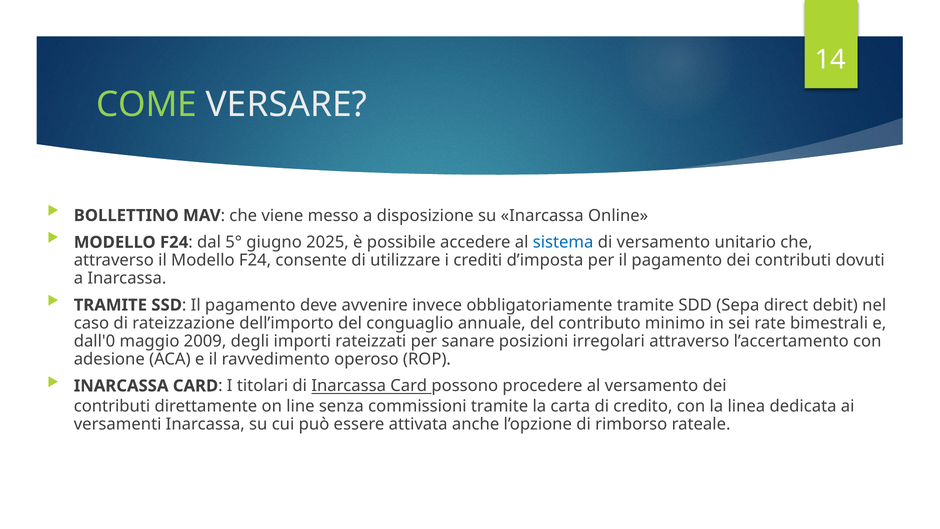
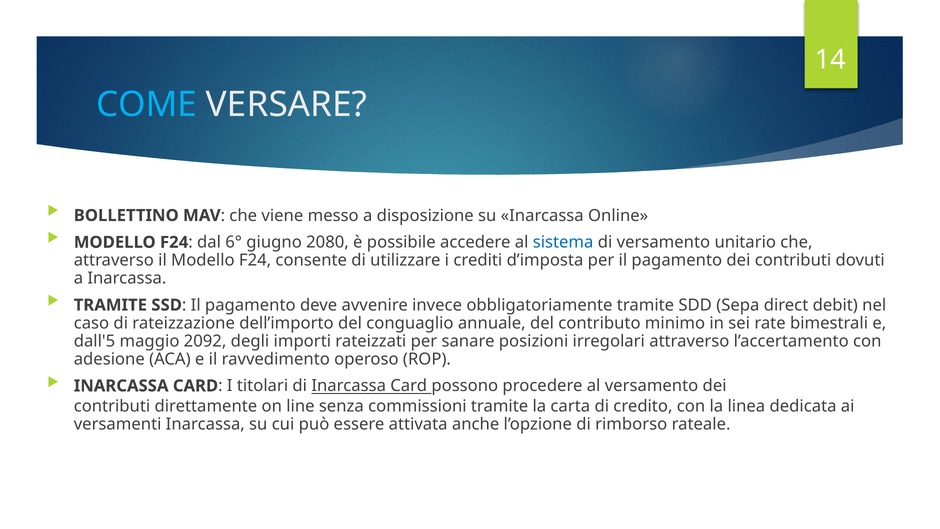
COME colour: light green -> light blue
5°: 5° -> 6°
2025: 2025 -> 2080
dall'0: dall'0 -> dall'5
2009: 2009 -> 2092
